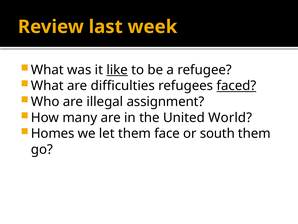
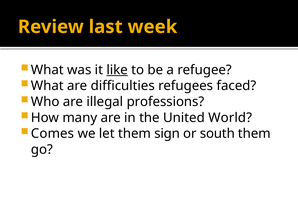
faced underline: present -> none
assignment: assignment -> professions
Homes: Homes -> Comes
face: face -> sign
